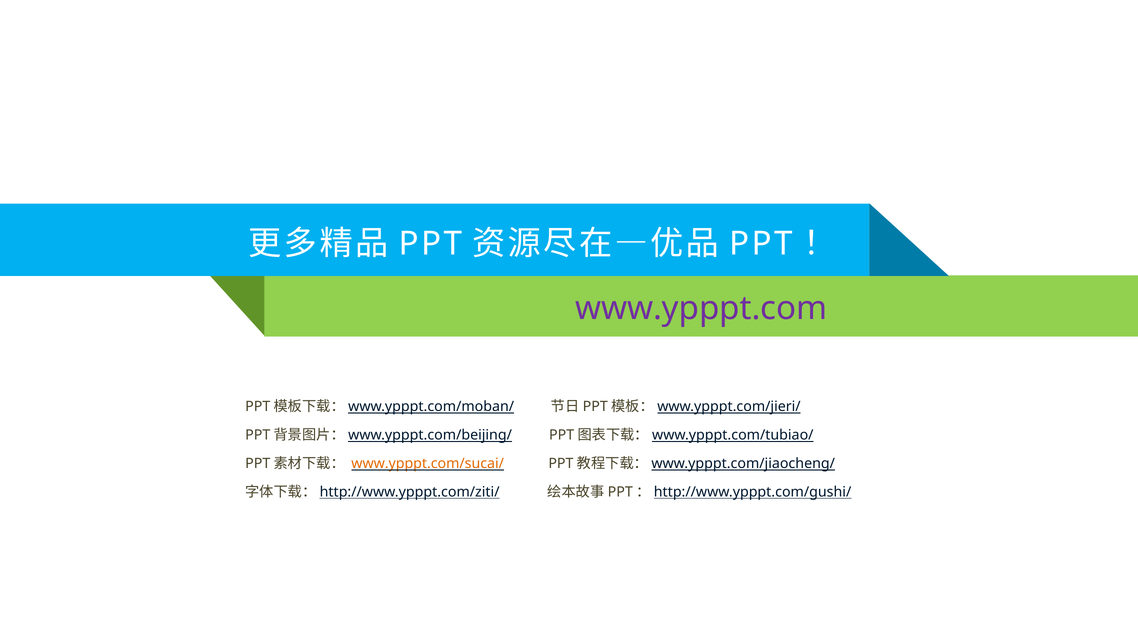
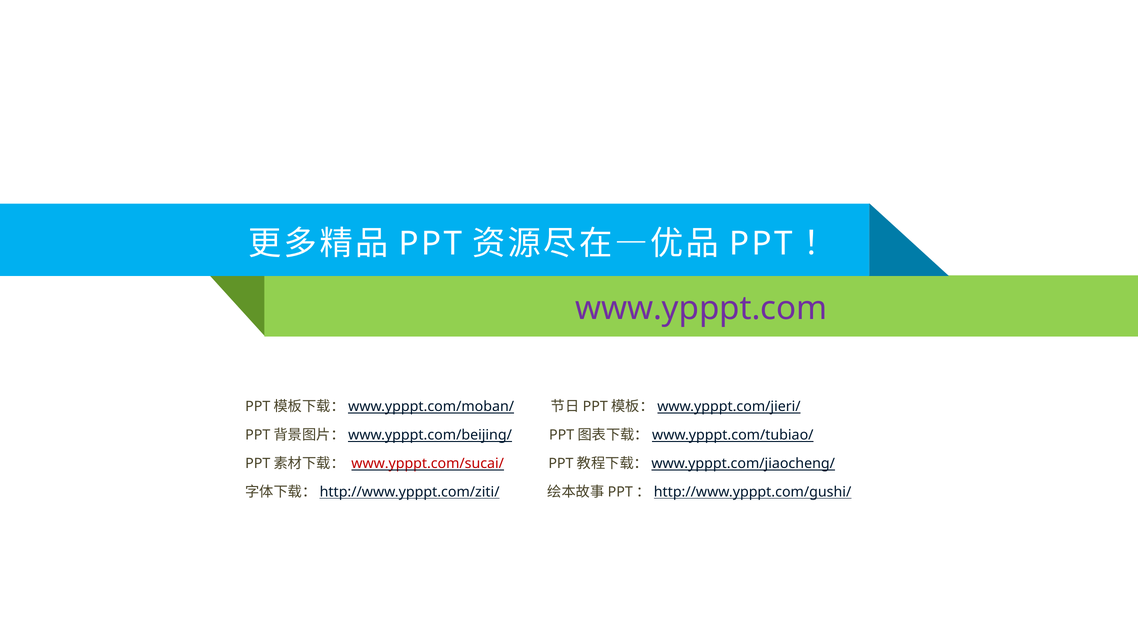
www.ypppt.com/sucai/ colour: orange -> red
